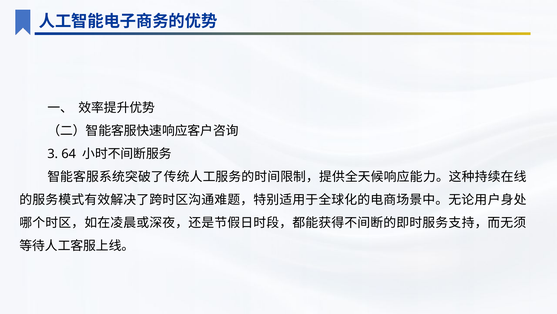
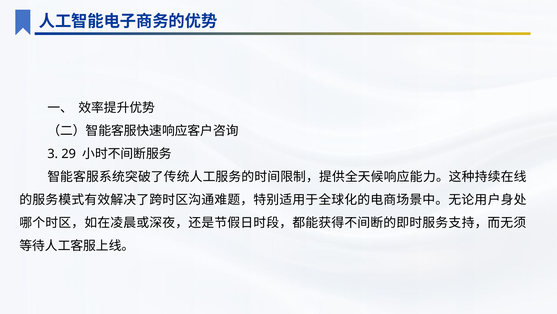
64: 64 -> 29
